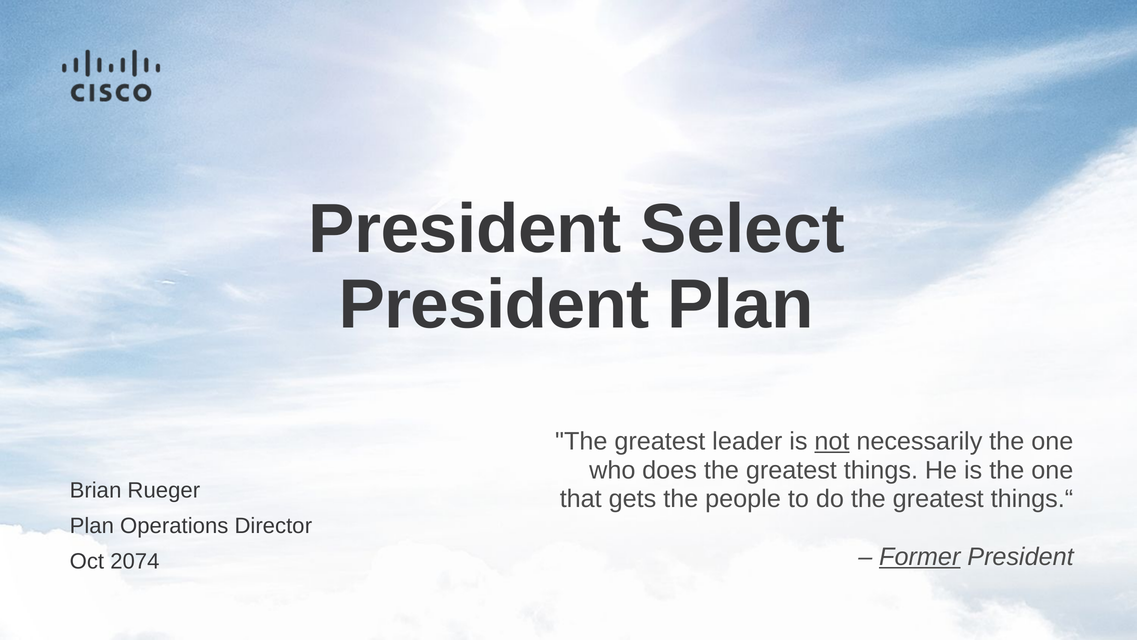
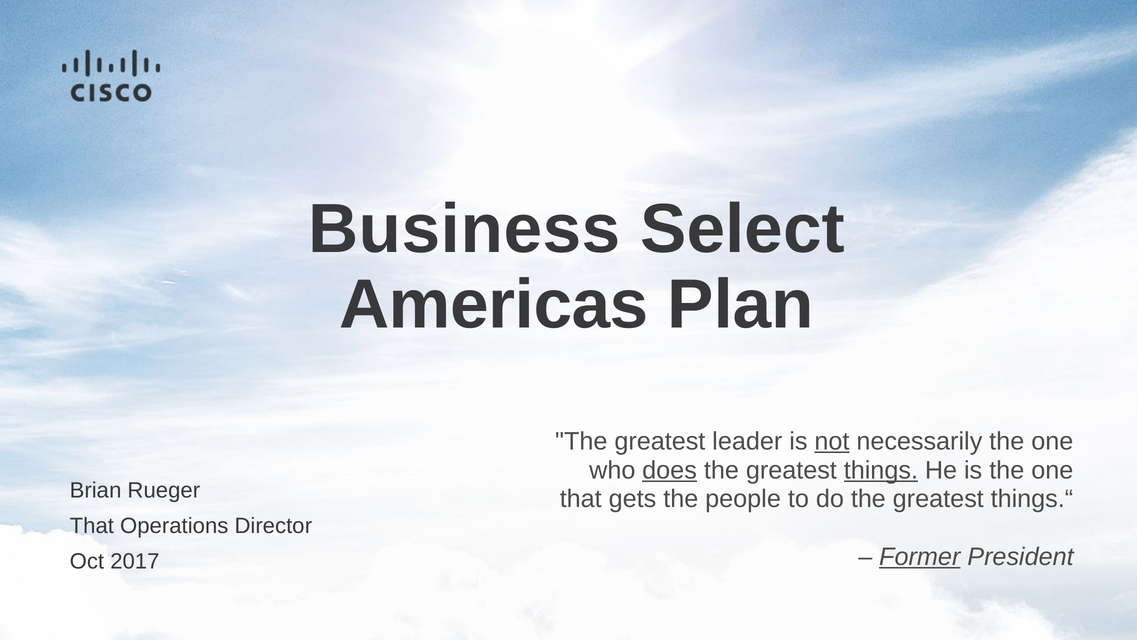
President at (465, 229): President -> Business
President at (494, 304): President -> Americas
does underline: none -> present
things underline: none -> present
Plan at (92, 526): Plan -> That
2074: 2074 -> 2017
